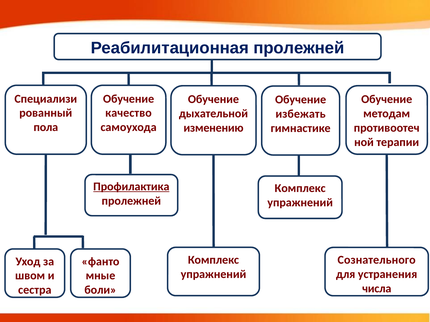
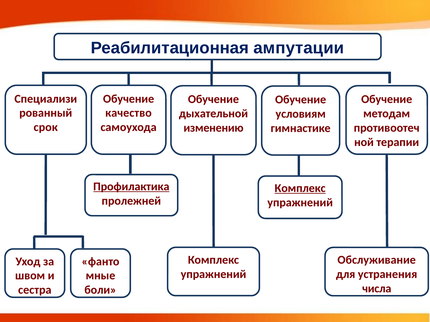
Реабилитационная пролежней: пролежней -> ампутации
избежать: избежать -> условиям
пола: пола -> срок
Комплекс at (300, 188) underline: none -> present
Сознательного: Сознательного -> Обслуживание
